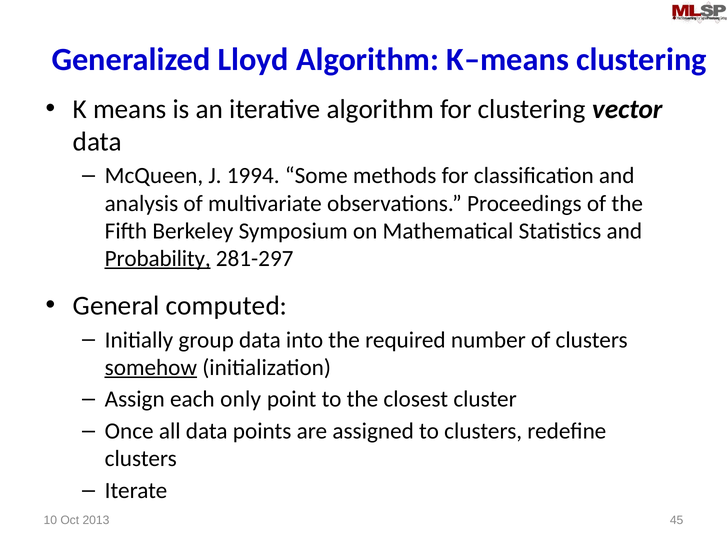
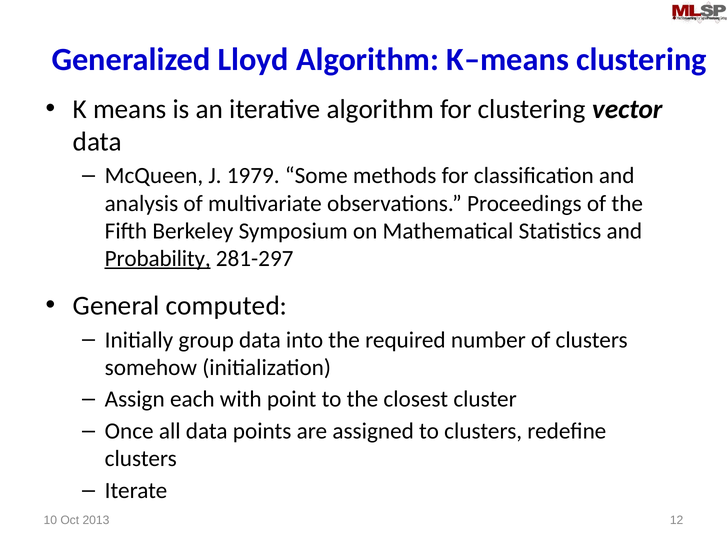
1994: 1994 -> 1979
somehow underline: present -> none
only: only -> with
45: 45 -> 12
